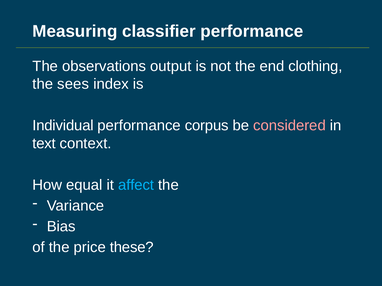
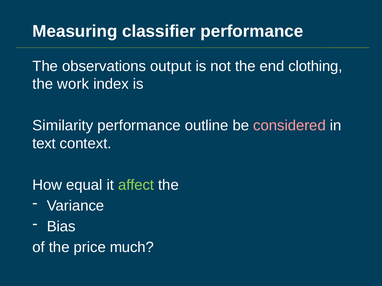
sees: sees -> work
Individual: Individual -> Similarity
corpus: corpus -> outline
affect colour: light blue -> light green
these: these -> much
